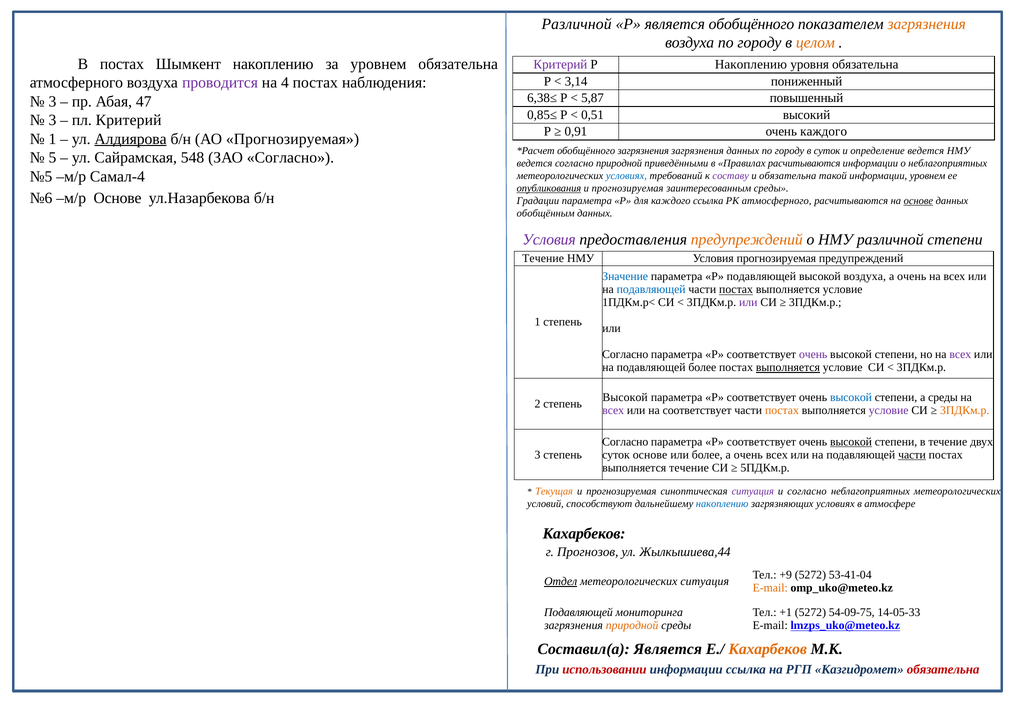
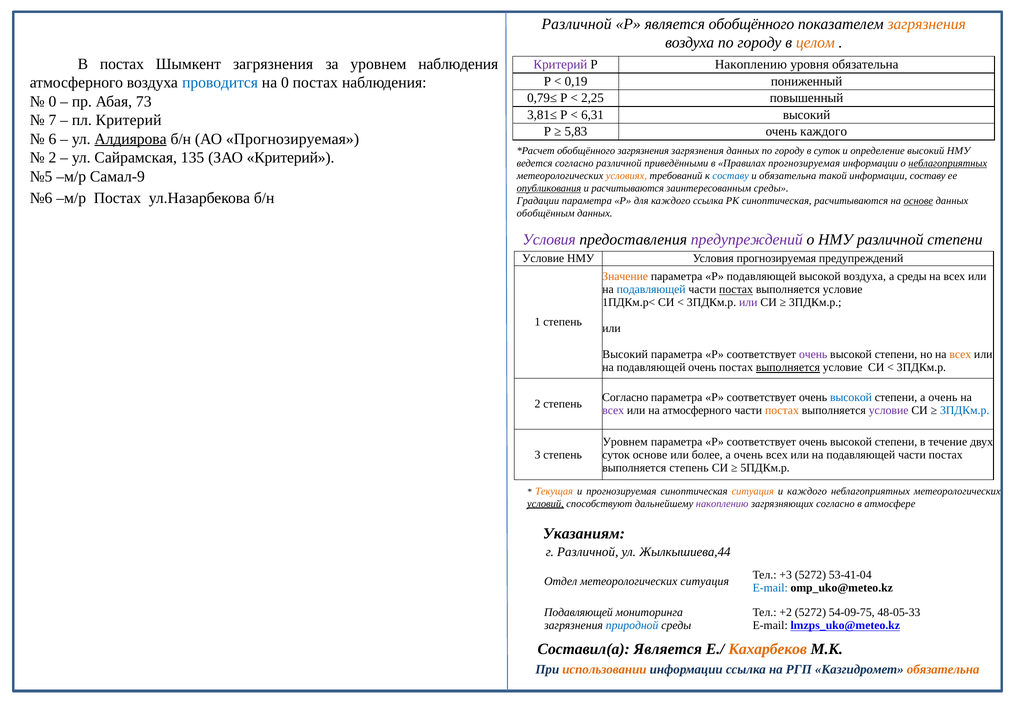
Шымкент накоплению: накоплению -> загрязнения
уровнем обязательна: обязательна -> наблюдения
3,14: 3,14 -> 0,19
проводится colour: purple -> blue
на 4: 4 -> 0
6,38≤: 6,38≤ -> 0,79≤
5,87: 5,87 -> 2,25
3 at (52, 101): 3 -> 0
47: 47 -> 73
0,85≤: 0,85≤ -> 3,81≤
0,51: 0,51 -> 6,31
3 at (52, 120): 3 -> 7
0,91: 0,91 -> 5,83
1 at (52, 139): 1 -> 6
определение ведется: ведется -> высокий
5 at (52, 158): 5 -> 2
548: 548 -> 135
ЗАО Согласно: Согласно -> Критерий
согласно природной: природной -> различной
Правилах расчитываются: расчитываются -> прогнозируемая
неблагоприятных at (948, 163) underline: none -> present
Самал-4: Самал-4 -> Самал-9
условиях at (626, 176) colour: blue -> orange
составу at (731, 176) colour: purple -> blue
информации уровнем: уровнем -> составу
прогнозируемая at (628, 188): прогнозируемая -> расчитываются
м/р Основе: Основе -> Постах
РК атмосферного: атмосферного -> синоптическая
предупреждений at (747, 239) colour: orange -> purple
Течение at (543, 258): Течение -> Условие
Значение colour: blue -> orange
очень at (912, 276): очень -> среды
Согласно at (625, 354): Согласно -> Высокий
всех at (960, 354) colour: purple -> orange
подавляющей более: более -> очень
Высокой at (625, 397): Высокой -> Согласно
степени а среды: среды -> очень
на соответствует: соответствует -> атмосферного
3ПДКм.р at (965, 410) colour: orange -> blue
Согласно at (625, 441): Согласно -> Уровнем
высокой at (851, 441) underline: present -> none
части at (912, 454) underline: present -> none
выполняется течение: течение -> степень
ситуация at (753, 491) colour: purple -> orange
и согласно: согласно -> каждого
условий underline: none -> present
накоплению at (722, 503) colour: blue -> purple
загрязняющих условиях: условиях -> согласно
Кахарбеков at (584, 534): Кахарбеков -> Указаниям
г Прогнозов: Прогнозов -> Различной
+9: +9 -> +3
Отдел underline: present -> none
E-mail at (770, 588) colour: orange -> blue
+1: +1 -> +2
14-05-33: 14-05-33 -> 48-05-33
природной at (632, 625) colour: orange -> blue
использовании colour: red -> orange
обязательна at (943, 669) colour: red -> orange
